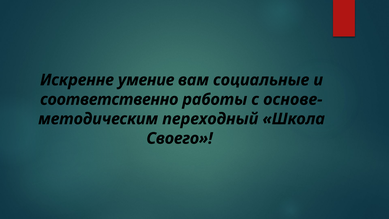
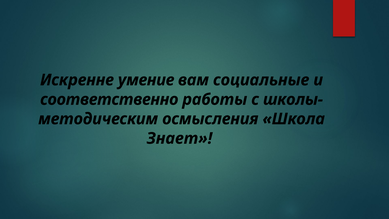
основе‐: основе‐ -> школы‐
переходный: переходный -> осмысления
Своего: Своего -> Знает
